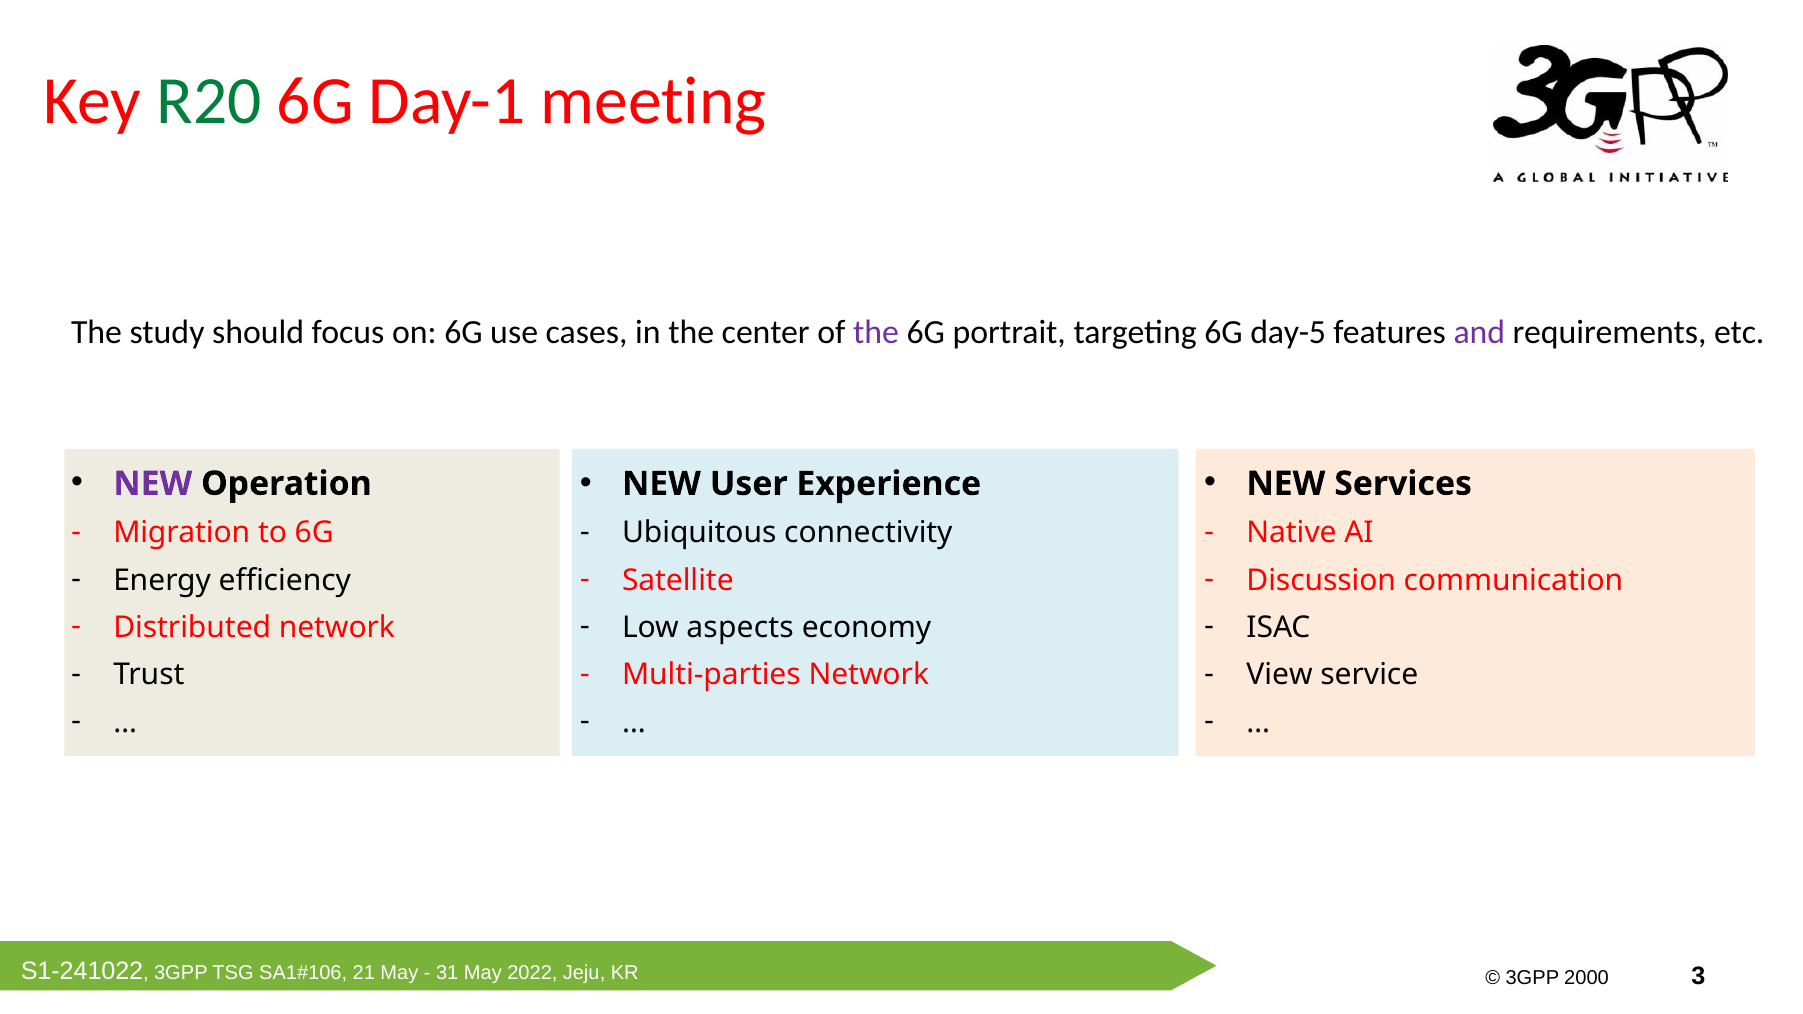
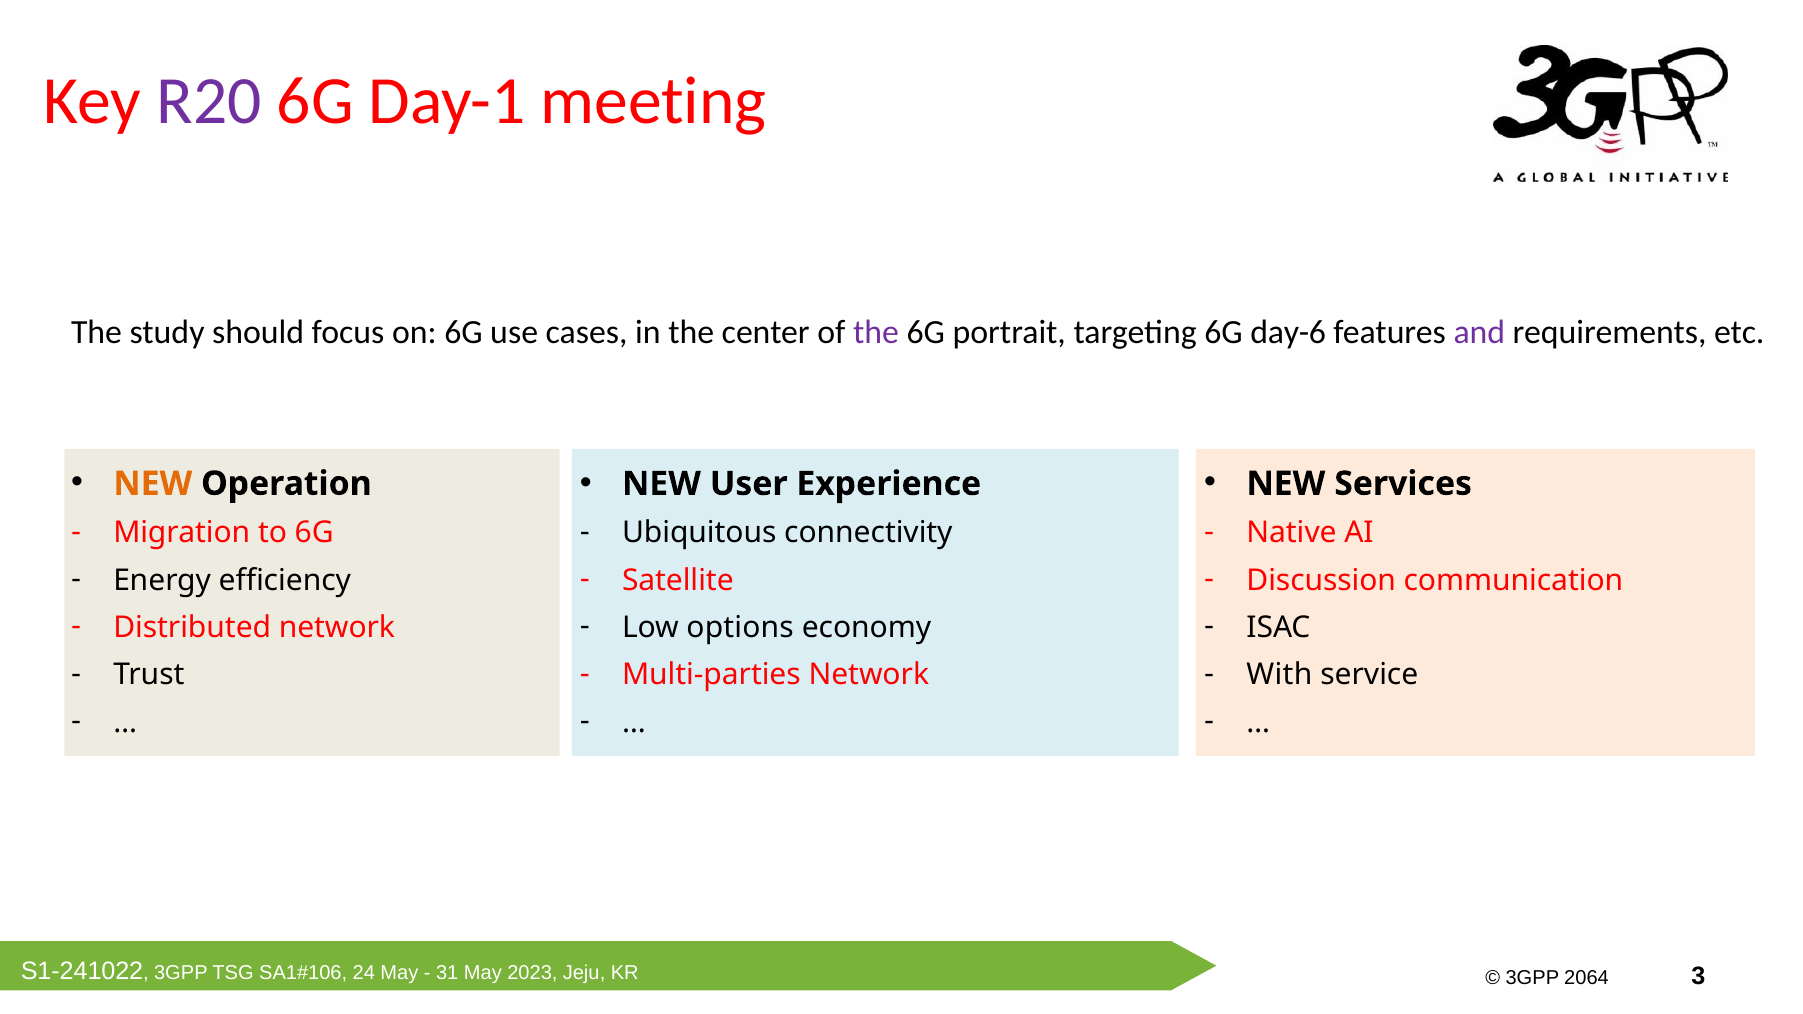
R20 colour: green -> purple
day-5: day-5 -> day-6
NEW at (153, 484) colour: purple -> orange
aspects: aspects -> options
View: View -> With
21: 21 -> 24
2022: 2022 -> 2023
2000: 2000 -> 2064
